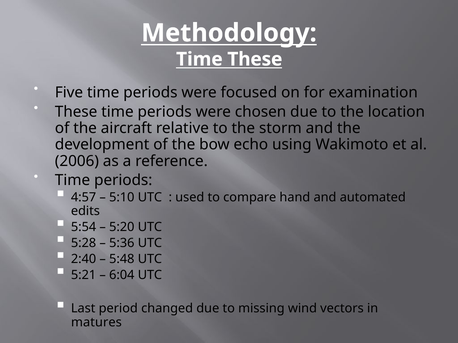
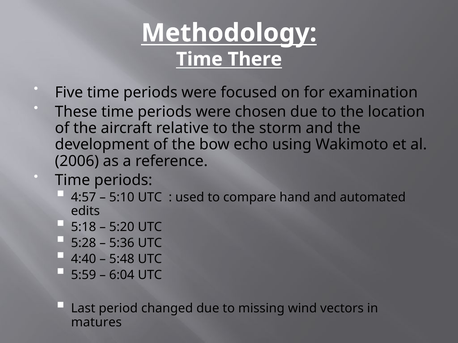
Time These: These -> There
5:54: 5:54 -> 5:18
2:40: 2:40 -> 4:40
5:21: 5:21 -> 5:59
